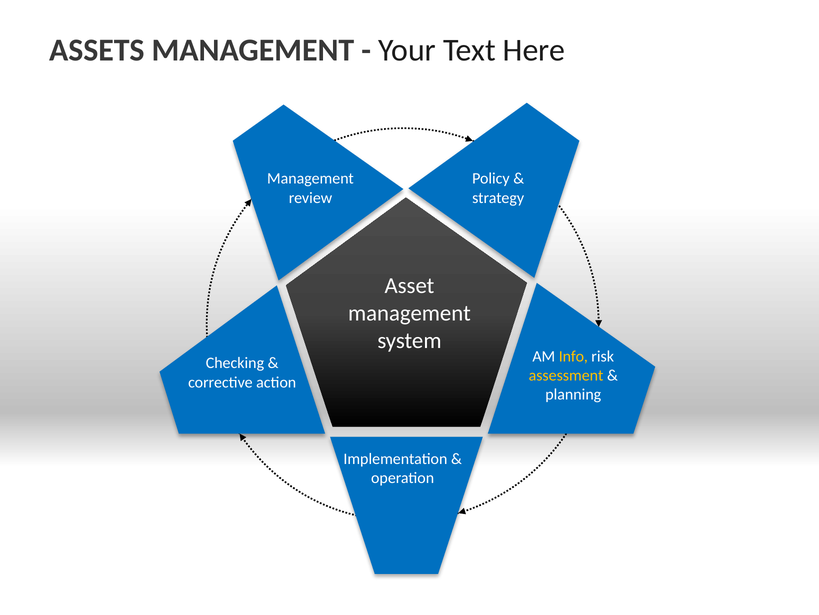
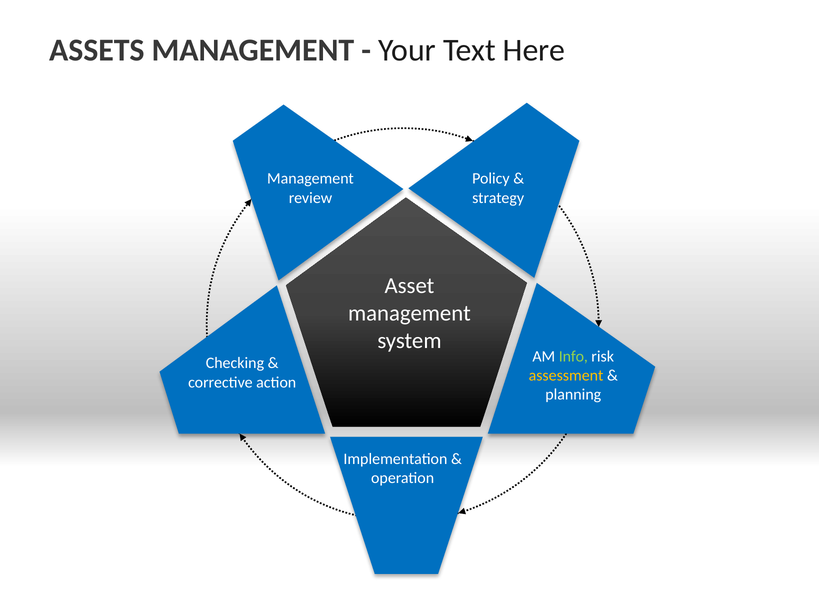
Info colour: yellow -> light green
